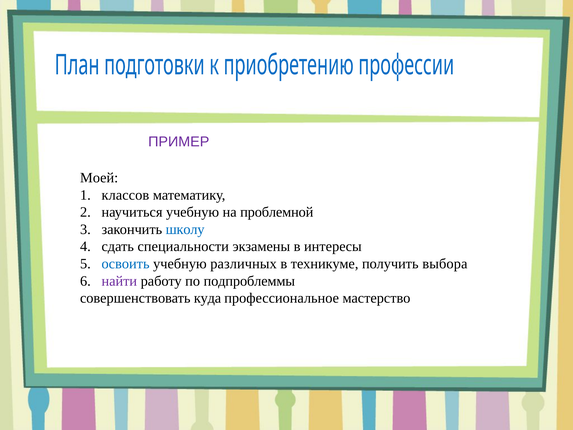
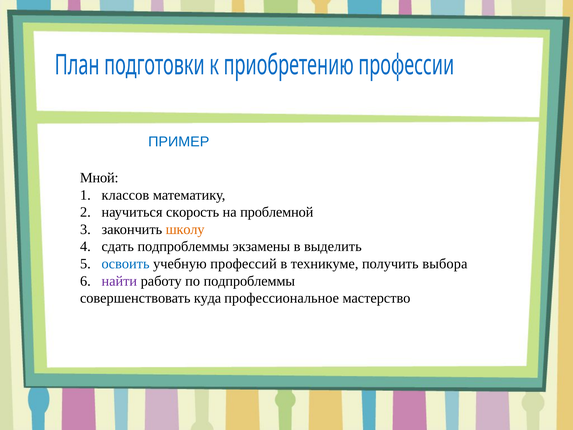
ПРИМЕР colour: purple -> blue
Моей: Моей -> Мной
научиться учебную: учебную -> скорость
школу colour: blue -> orange
сдать специальности: специальности -> подпроблеммы
интересы: интересы -> выделить
различных: различных -> профессий
